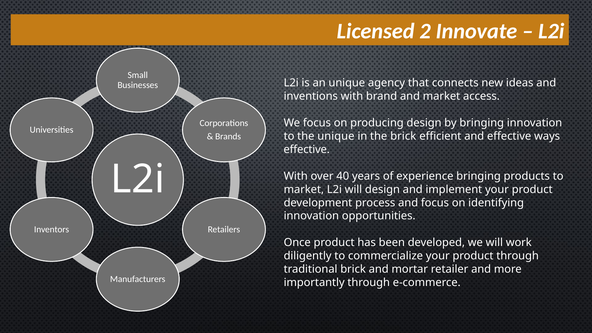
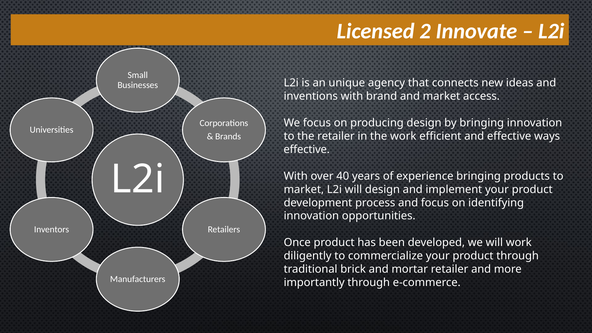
the unique: unique -> retailer
the brick: brick -> work
